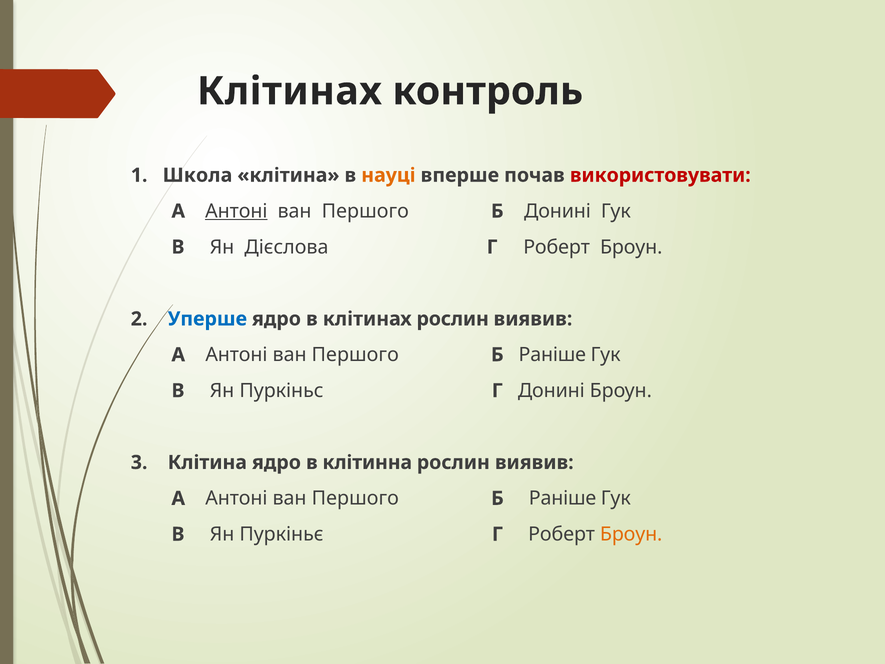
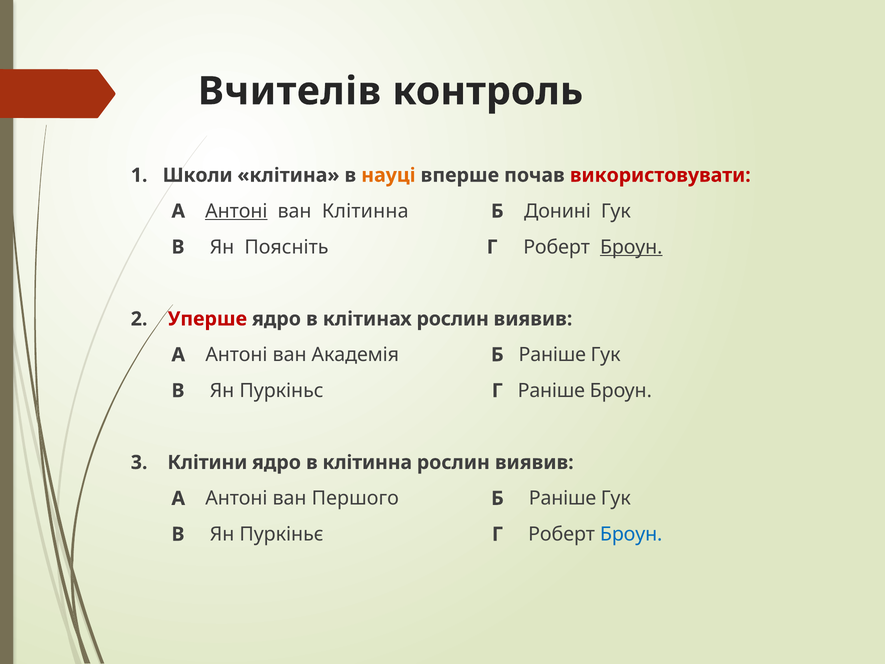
Клітинах at (289, 91): Клітинах -> Вчителів
Школа: Школа -> Школи
Першого at (365, 211): Першого -> Клітинна
Дієслова: Дієслова -> Поясніть
Броун at (631, 247) underline: none -> present
Уперше colour: blue -> red
Першого at (355, 355): Першого -> Академія
Г Донині: Донині -> Раніше
3 Клітина: Клітина -> Клітини
Броун at (631, 534) colour: orange -> blue
